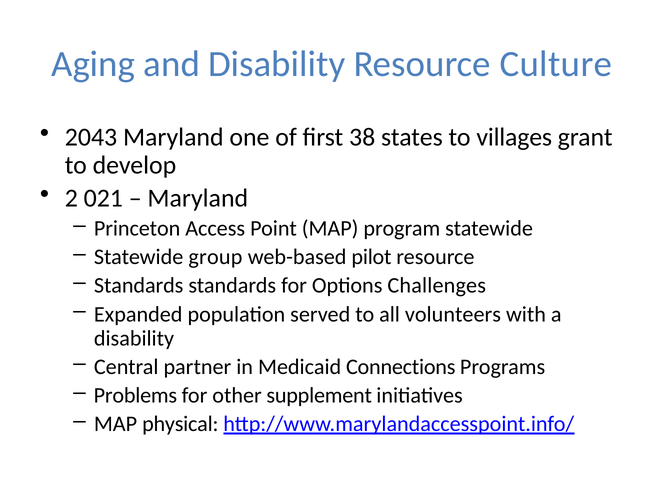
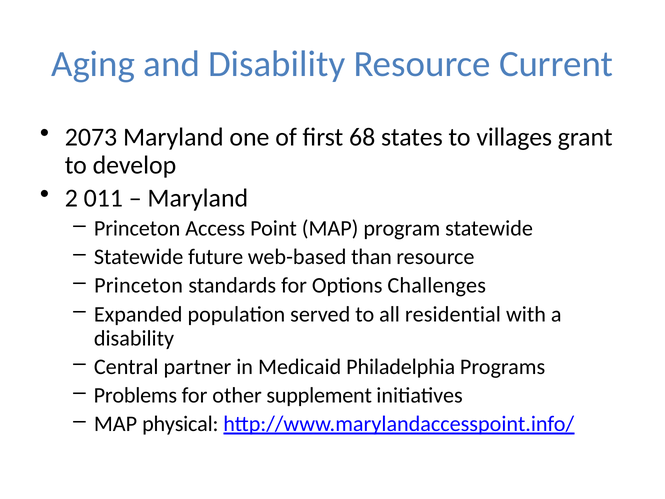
Culture: Culture -> Current
2043: 2043 -> 2073
38: 38 -> 68
021: 021 -> 011
group: group -> future
pilot: pilot -> than
Standards at (139, 286): Standards -> Princeton
volunteers: volunteers -> residential
Connections: Connections -> Philadelphia
